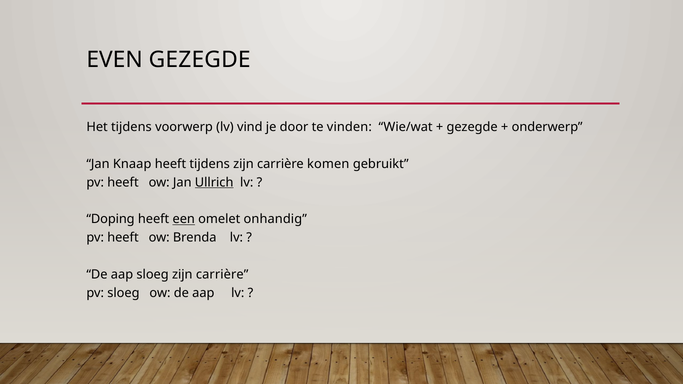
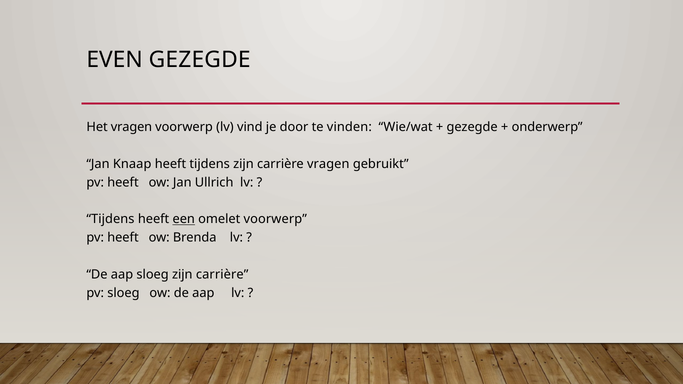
Het tijdens: tijdens -> vragen
carrière komen: komen -> vragen
Ullrich underline: present -> none
Doping at (111, 219): Doping -> Tijdens
omelet onhandig: onhandig -> voorwerp
